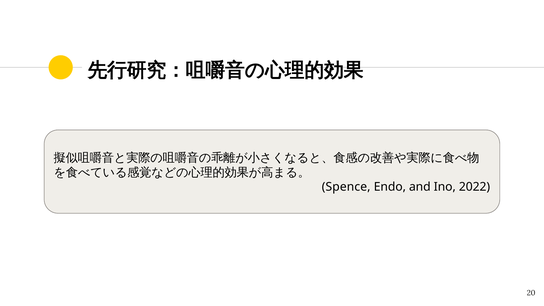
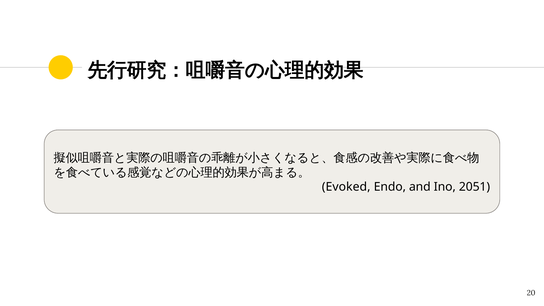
Spence: Spence -> Evoked
2022: 2022 -> 2051
